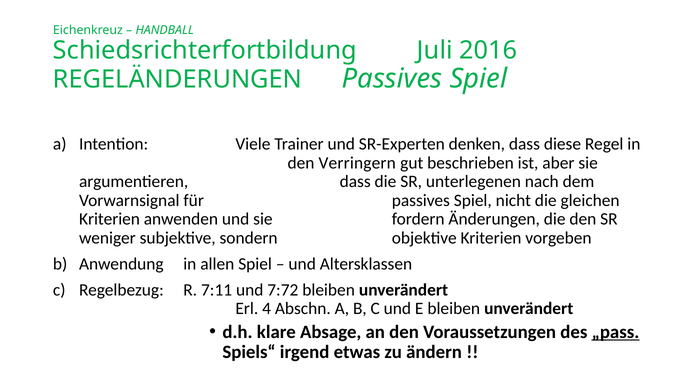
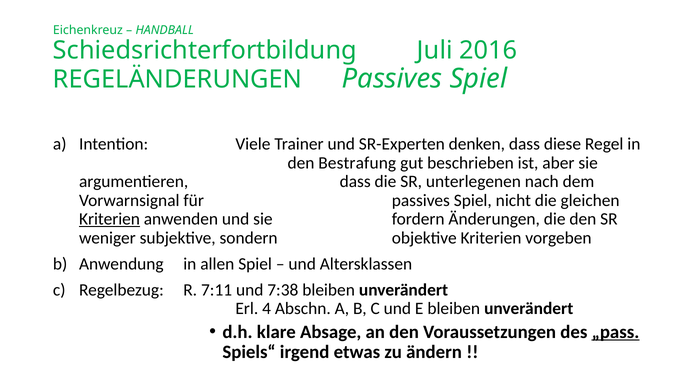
Verringern: Verringern -> Bestrafung
Kriterien at (109, 219) underline: none -> present
7:72: 7:72 -> 7:38
